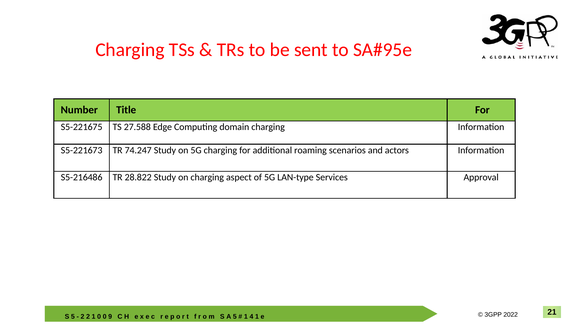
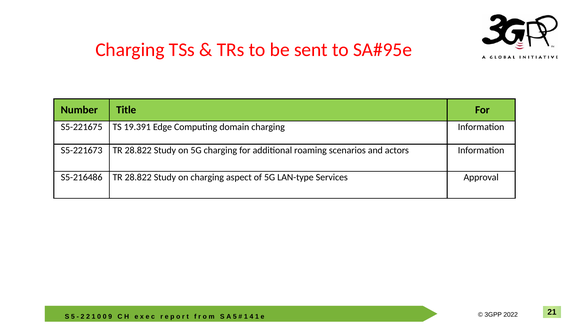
27.588: 27.588 -> 19.391
S5-221673 TR 74.247: 74.247 -> 28.822
